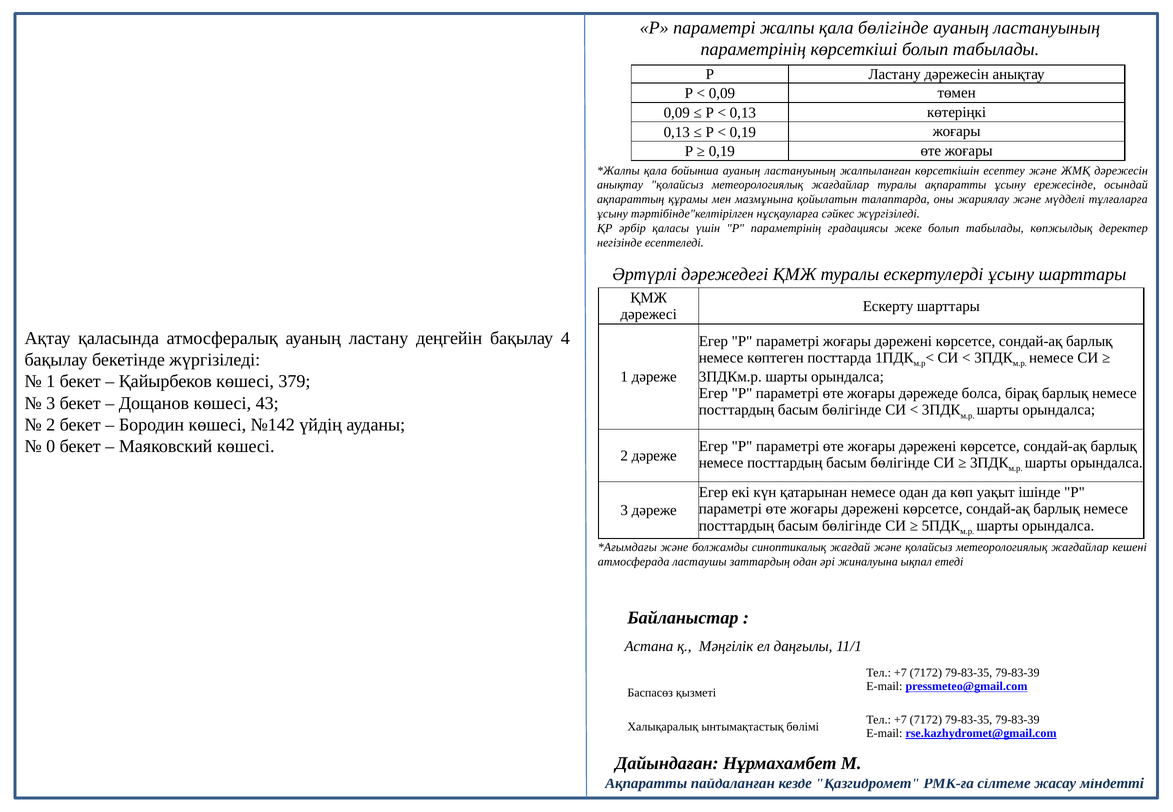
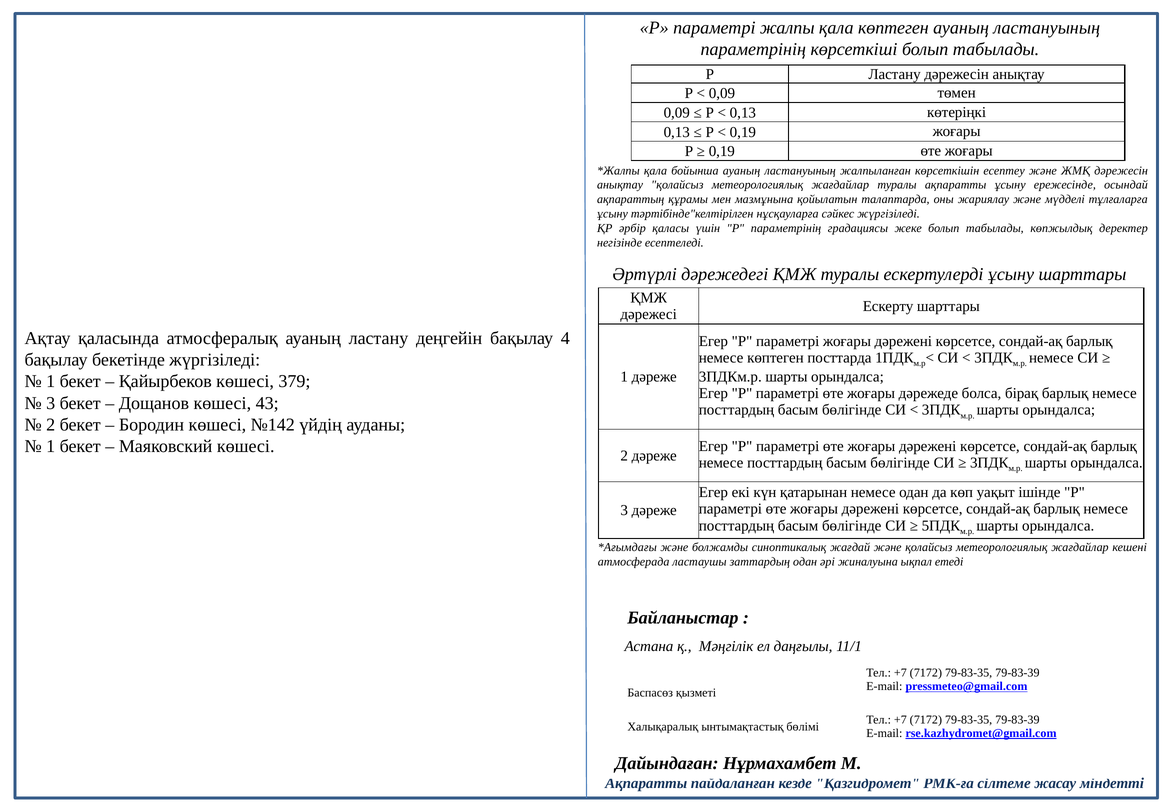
қала бөлігінде: бөлігінде -> көптеген
0 at (51, 446): 0 -> 1
